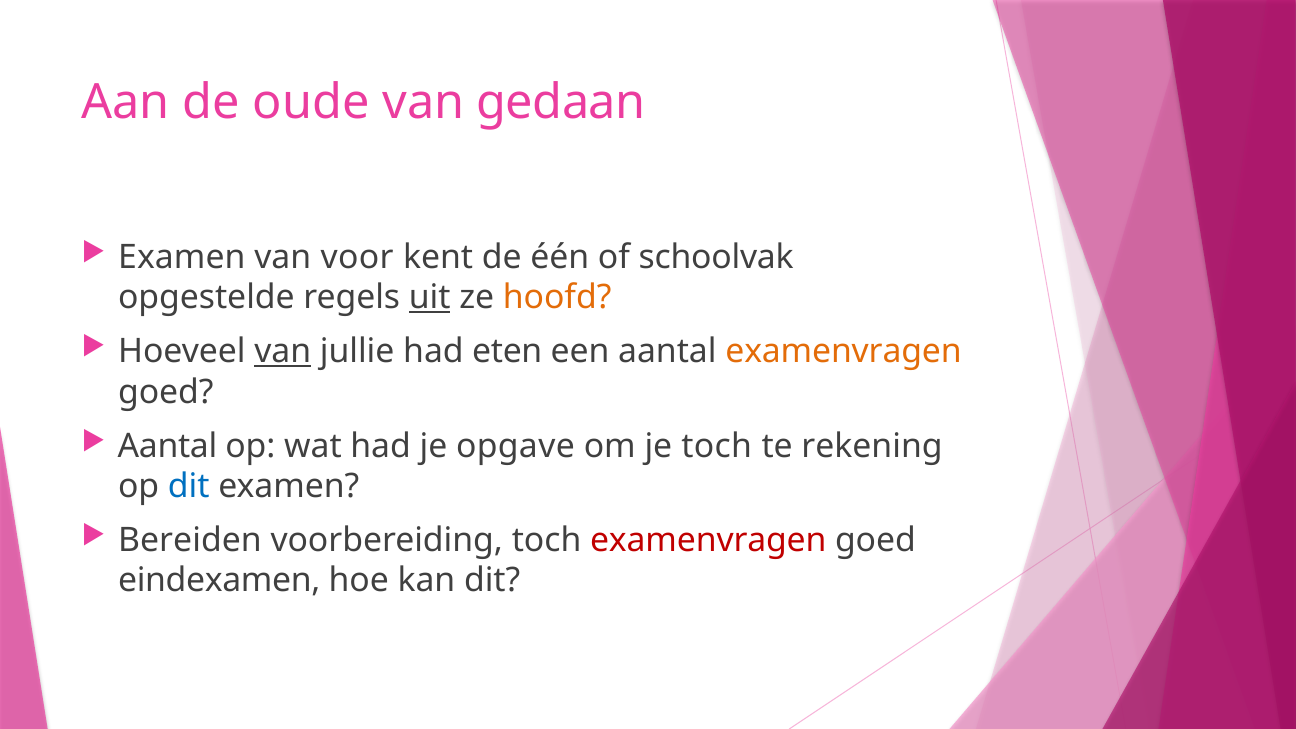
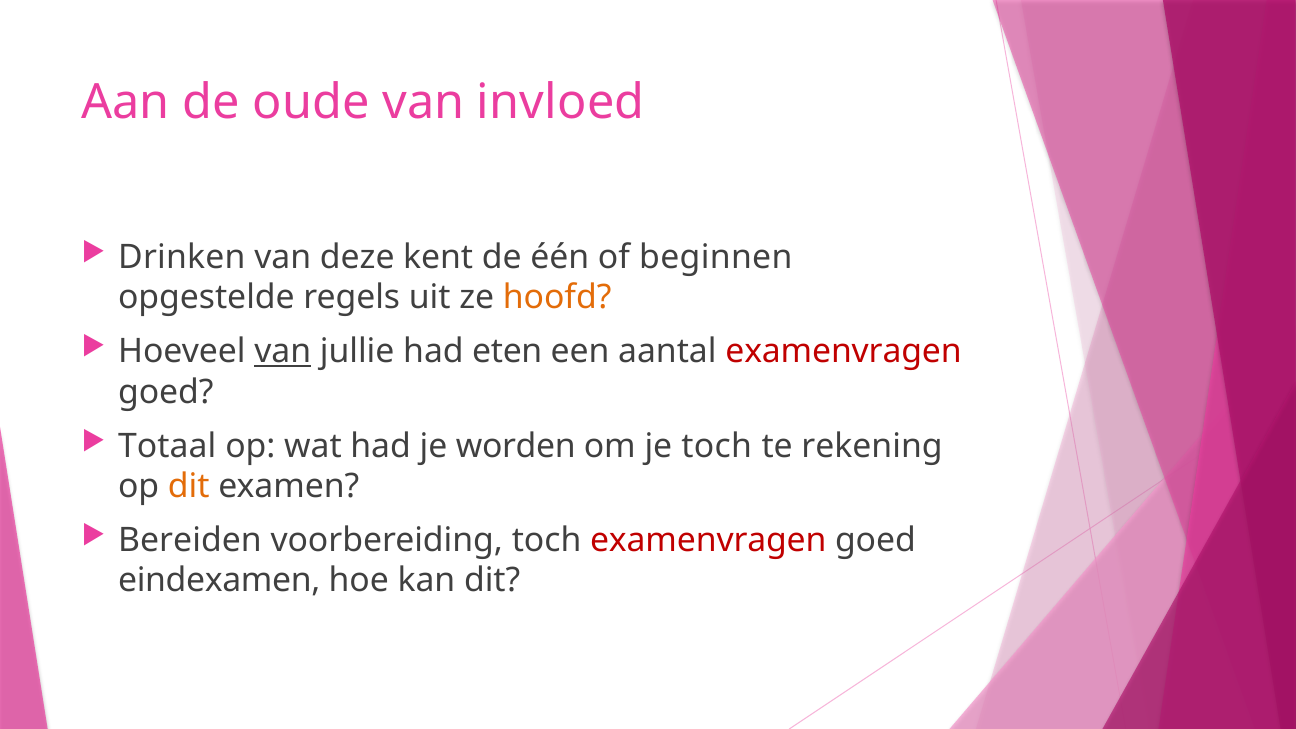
gedaan: gedaan -> invloed
Examen at (182, 257): Examen -> Drinken
voor: voor -> deze
schoolvak: schoolvak -> beginnen
uit underline: present -> none
examenvragen at (844, 352) colour: orange -> red
Aantal at (167, 446): Aantal -> Totaal
opgave: opgave -> worden
dit at (189, 486) colour: blue -> orange
